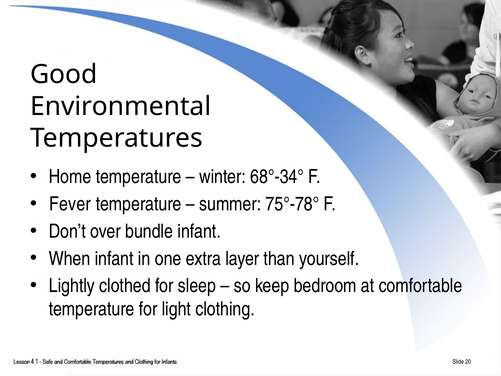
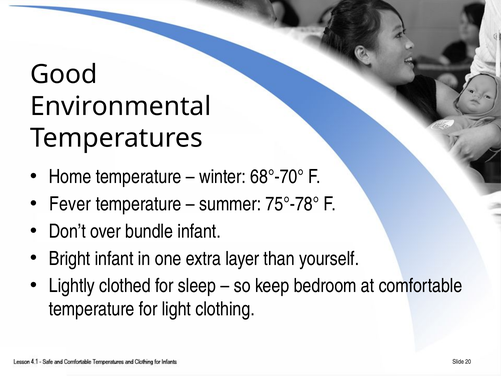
68°-34°: 68°-34° -> 68°-70°
When: When -> Bright
